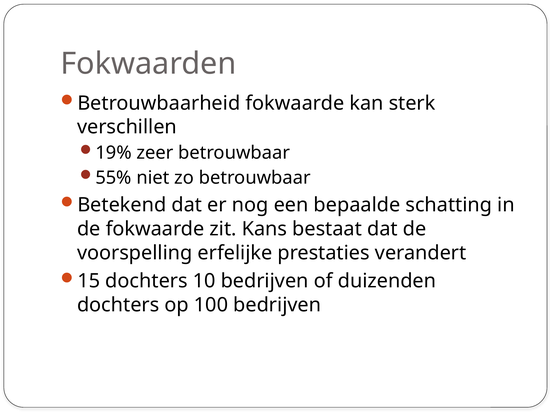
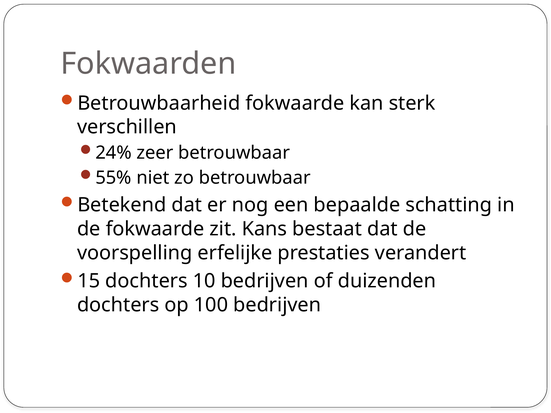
19%: 19% -> 24%
